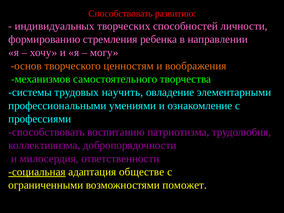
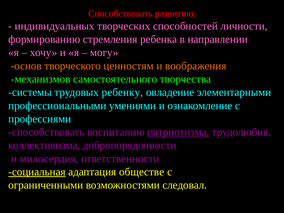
научить: научить -> ребенку
патриотизма underline: none -> present
поможет: поможет -> следовал
